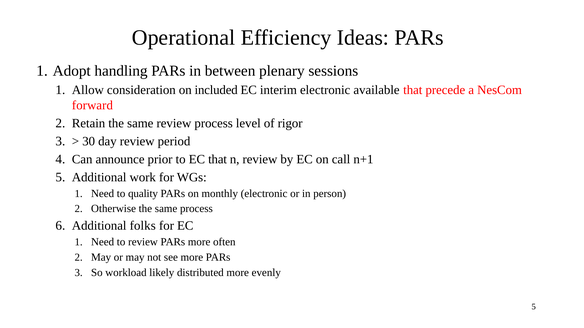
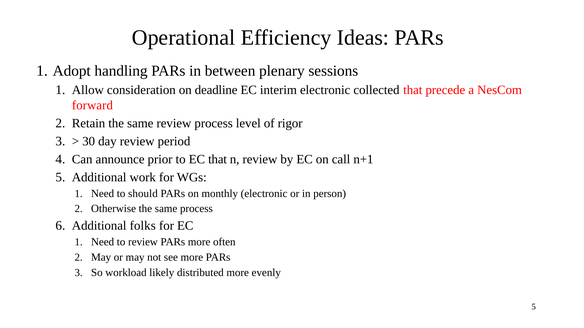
included: included -> deadline
available: available -> collected
quality: quality -> should
